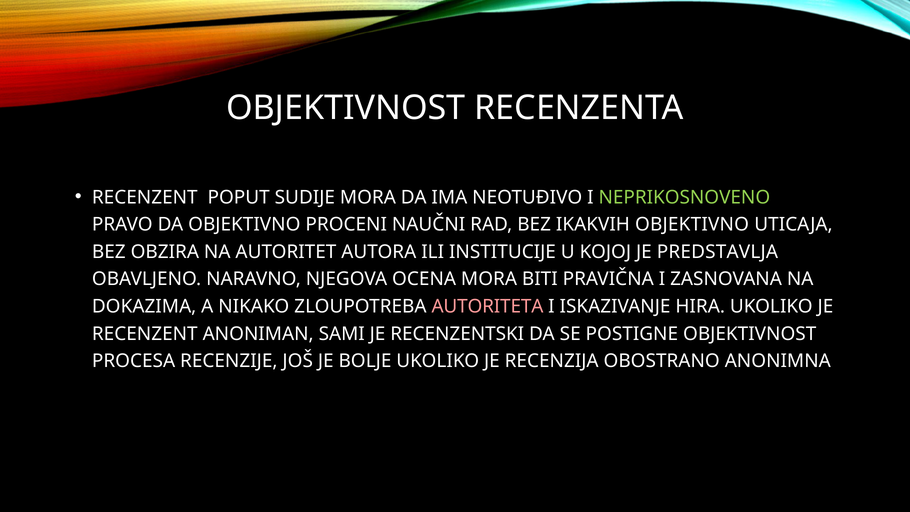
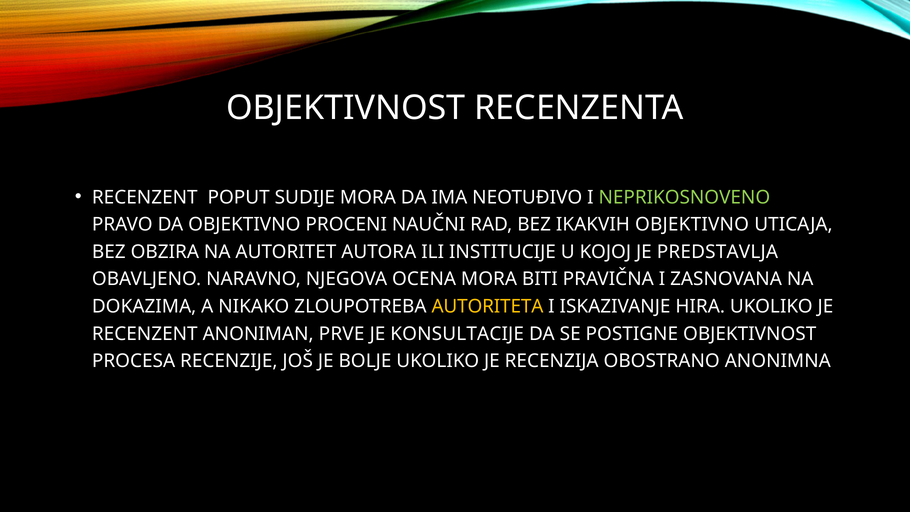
AUTORITETA colour: pink -> yellow
SAMI: SAMI -> PRVE
RECENZENTSKI: RECENZENTSKI -> KONSULTACIJE
